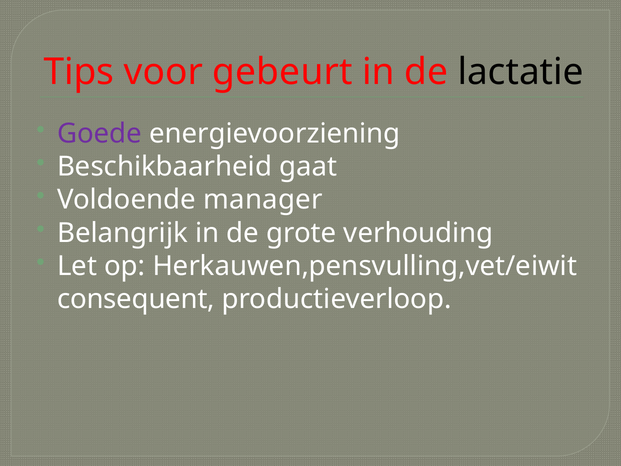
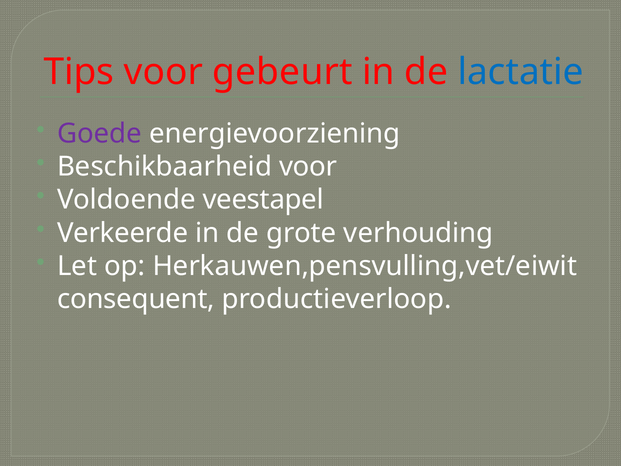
lactatie colour: black -> blue
Beschikbaarheid gaat: gaat -> voor
manager: manager -> veestapel
Belangrijk: Belangrijk -> Verkeerde
